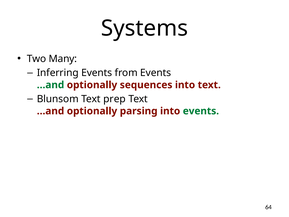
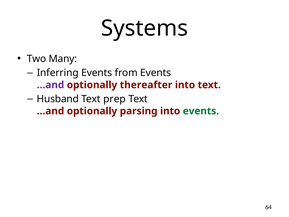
…and at (51, 85) colour: green -> purple
sequences: sequences -> thereafter
Blunsom: Blunsom -> Husband
